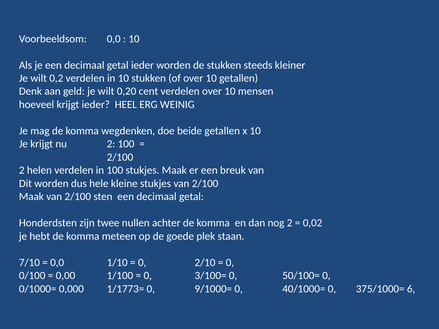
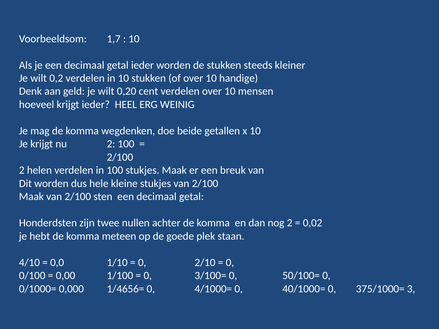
Voorbeeldsom 0,0: 0,0 -> 1,7
10 getallen: getallen -> handige
7/10: 7/10 -> 4/10
1/1773=: 1/1773= -> 1/4656=
9/1000=: 9/1000= -> 4/1000=
6: 6 -> 3
